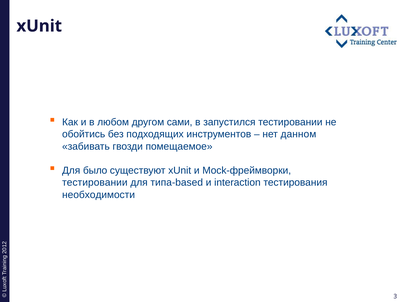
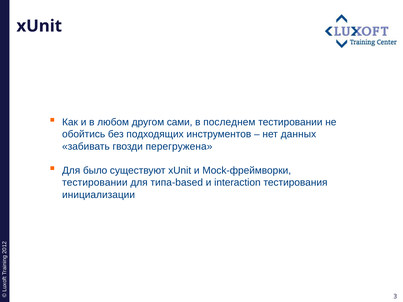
запустился: запустился -> последнем
данном: данном -> данных
помещаемое: помещаемое -> перегружена
необходимости: необходимости -> инициализации
